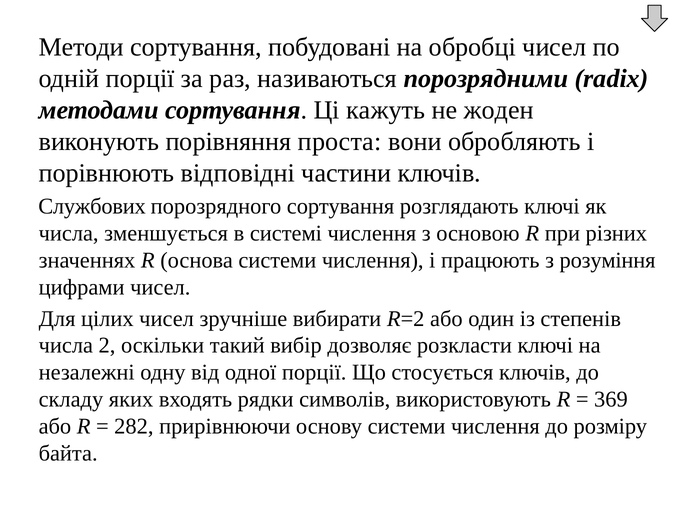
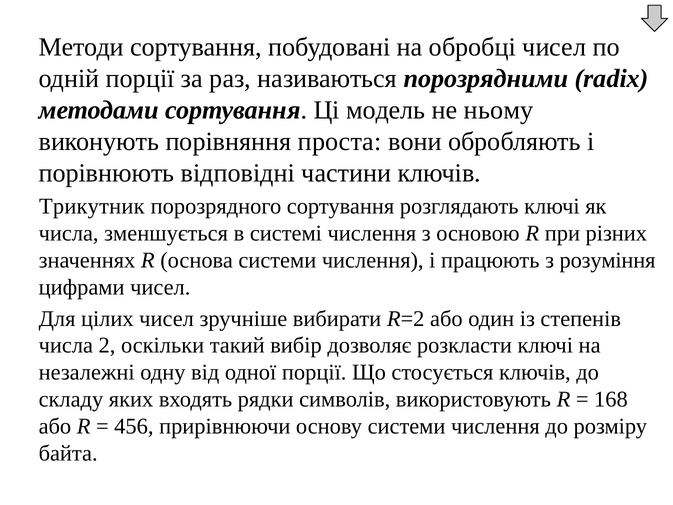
кажуть: кажуть -> модель
жоден: жоден -> ньому
Службових: Службових -> Трикутник
369: 369 -> 168
282: 282 -> 456
